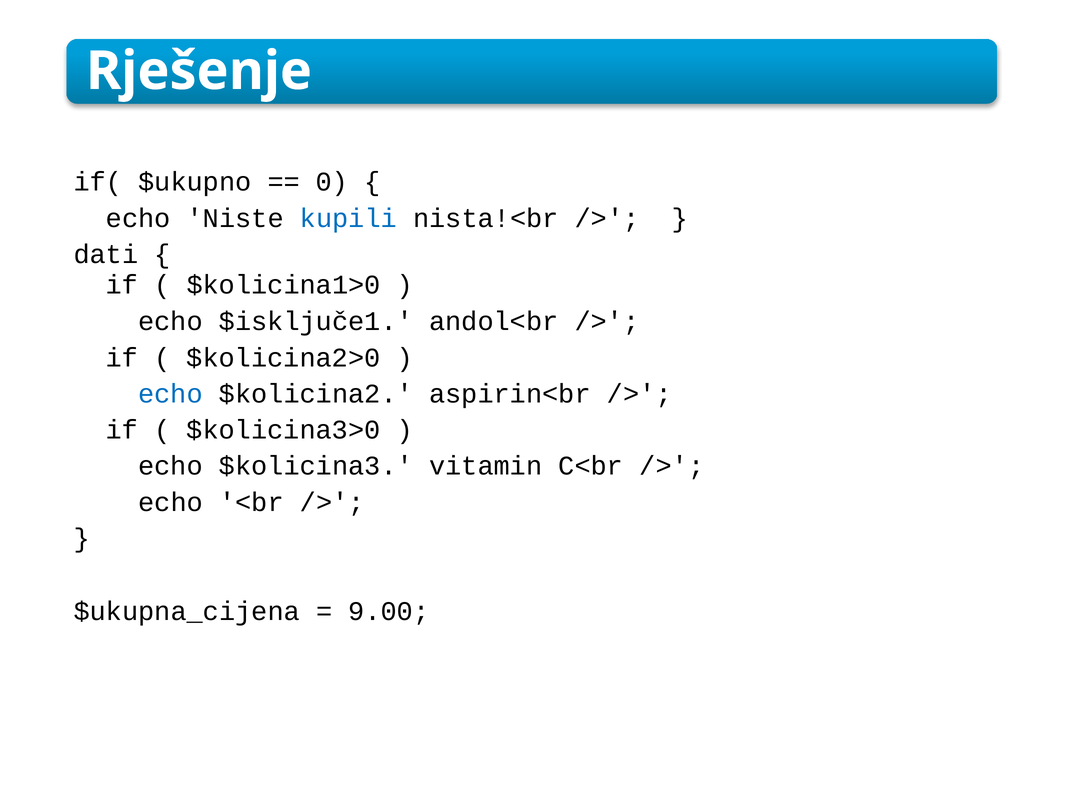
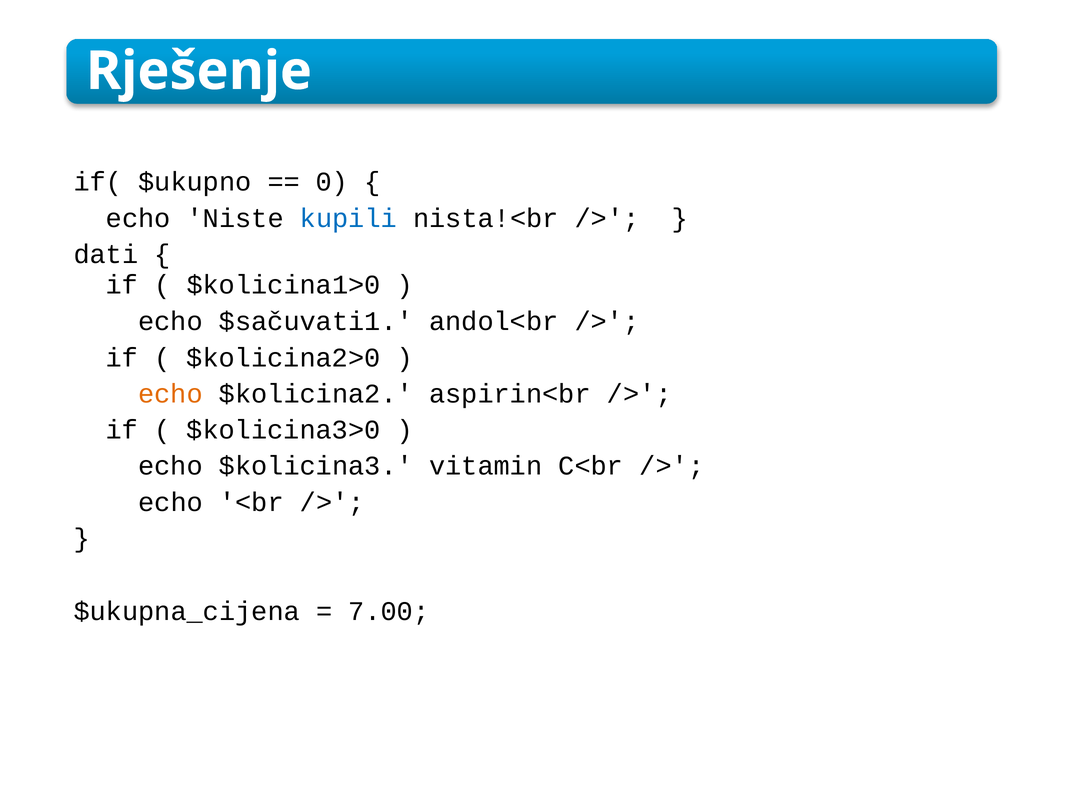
$isključe1: $isključe1 -> $sačuvati1
echo at (170, 394) colour: blue -> orange
9.00: 9.00 -> 7.00
